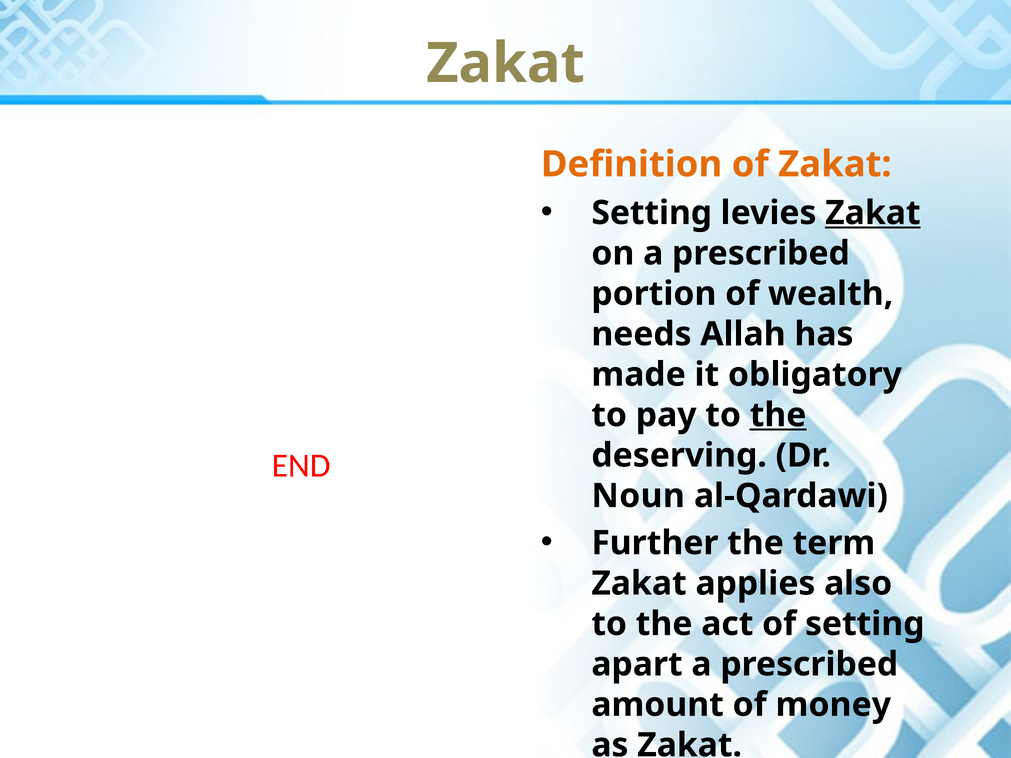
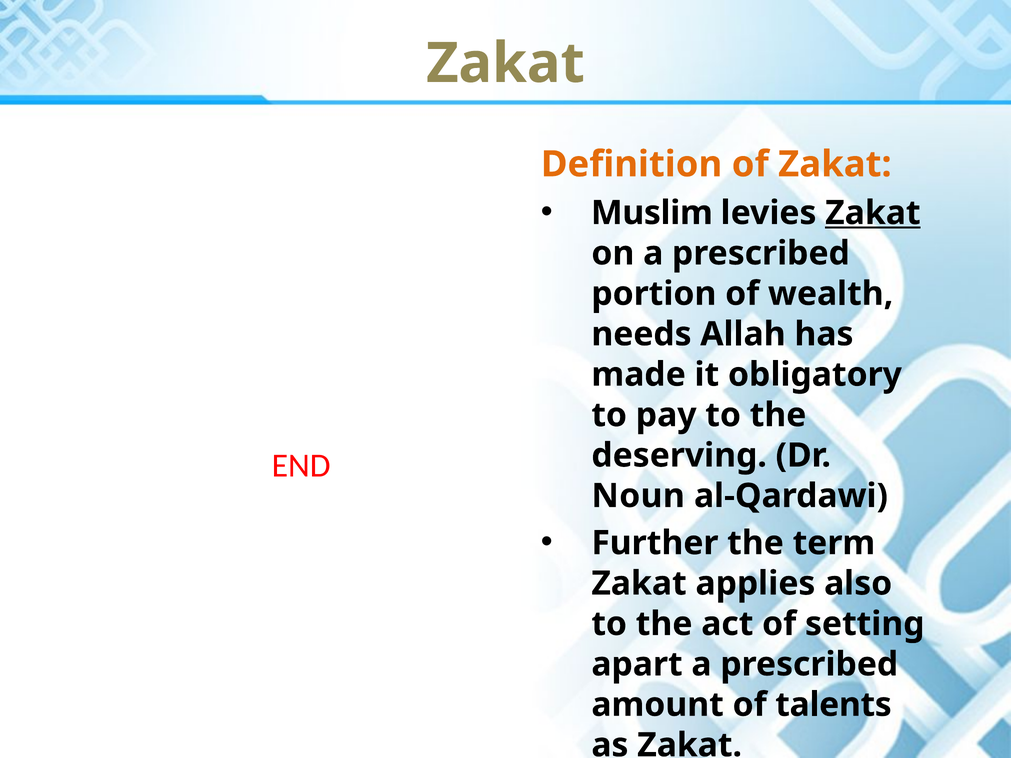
Setting at (652, 213): Setting -> Muslim
the at (778, 415) underline: present -> none
money: money -> talents
